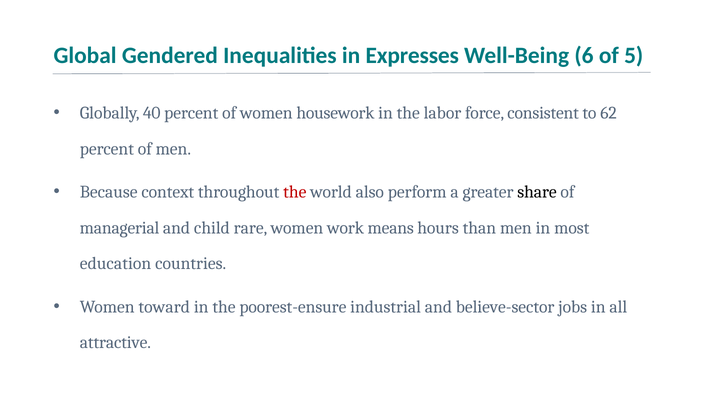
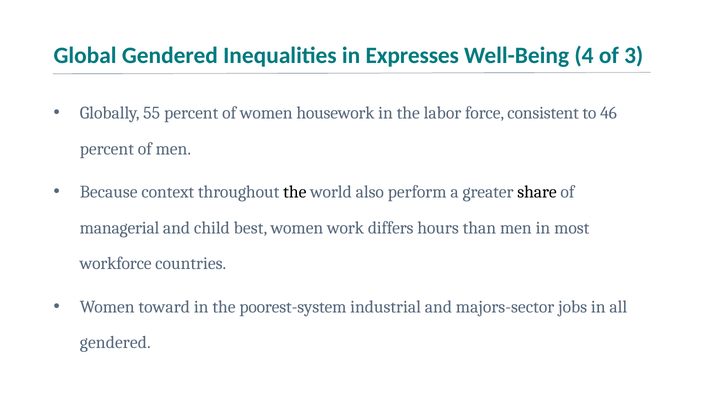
6: 6 -> 4
5: 5 -> 3
40: 40 -> 55
62: 62 -> 46
the at (295, 192) colour: red -> black
rare: rare -> best
means: means -> differs
education: education -> workforce
poorest-ensure: poorest-ensure -> poorest-system
believe-sector: believe-sector -> majors-sector
attractive at (115, 342): attractive -> gendered
